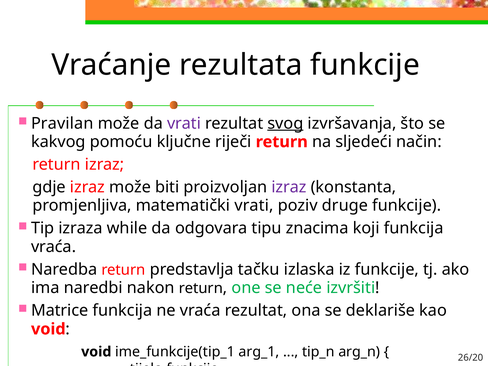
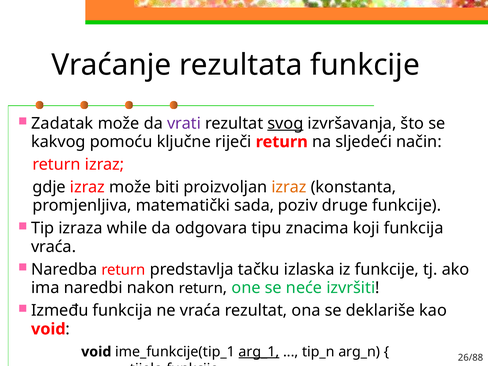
Pravilan: Pravilan -> Zadatak
izraz at (289, 187) colour: purple -> orange
matematički vrati: vrati -> sada
Matrice: Matrice -> Između
arg_1 underline: none -> present
26/20: 26/20 -> 26/88
